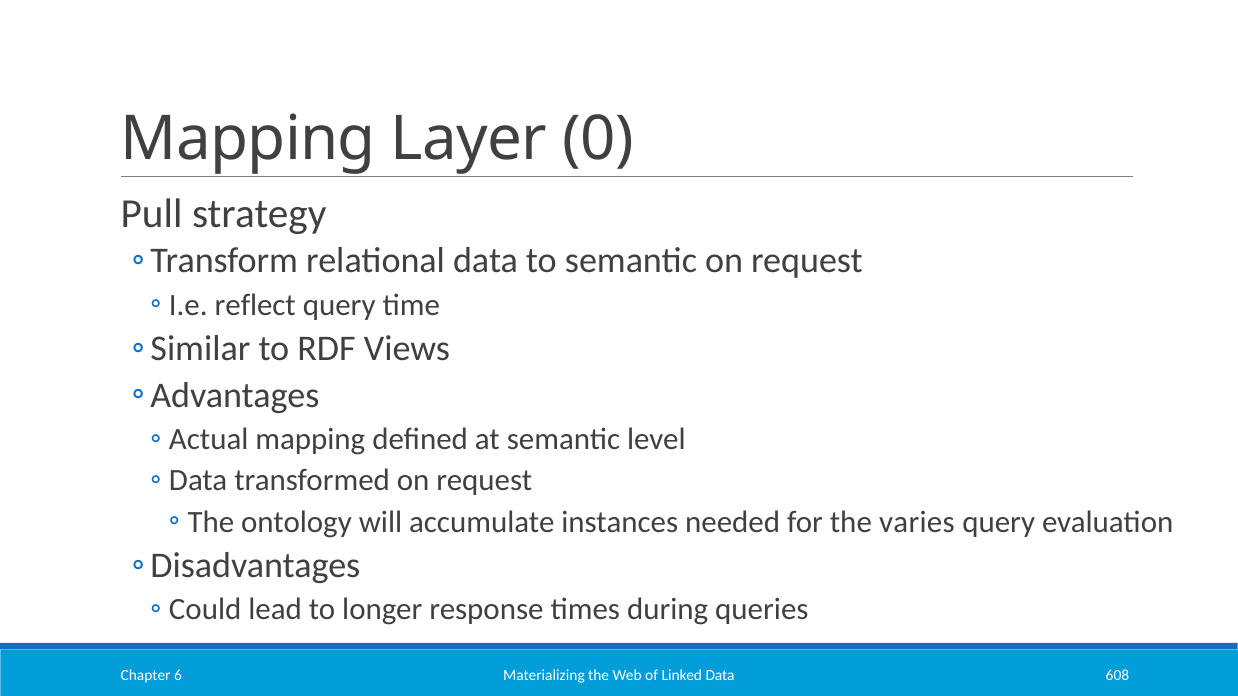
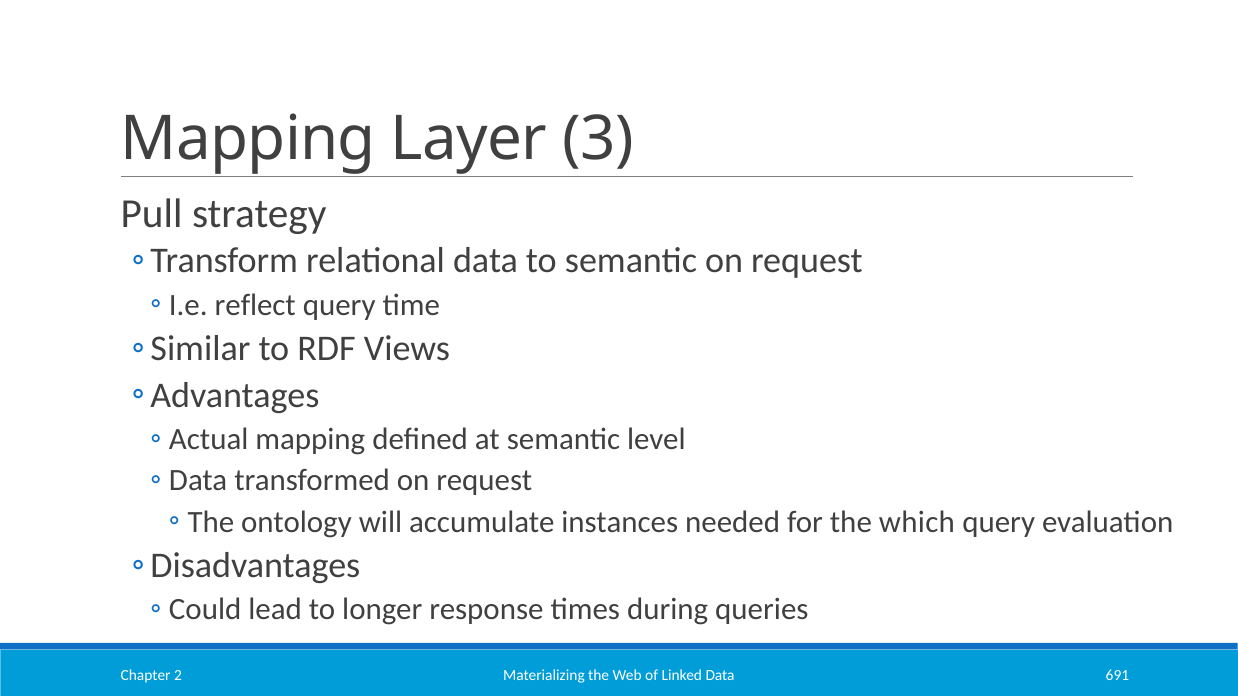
0: 0 -> 3
varies: varies -> which
608: 608 -> 691
6: 6 -> 2
